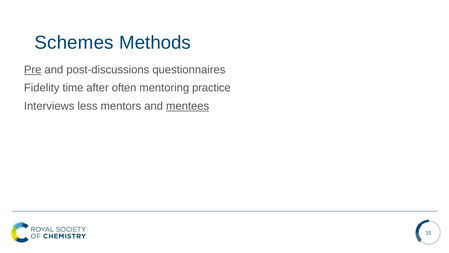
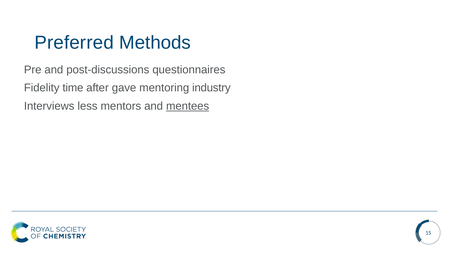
Schemes: Schemes -> Preferred
Pre underline: present -> none
often: often -> gave
practice: practice -> industry
